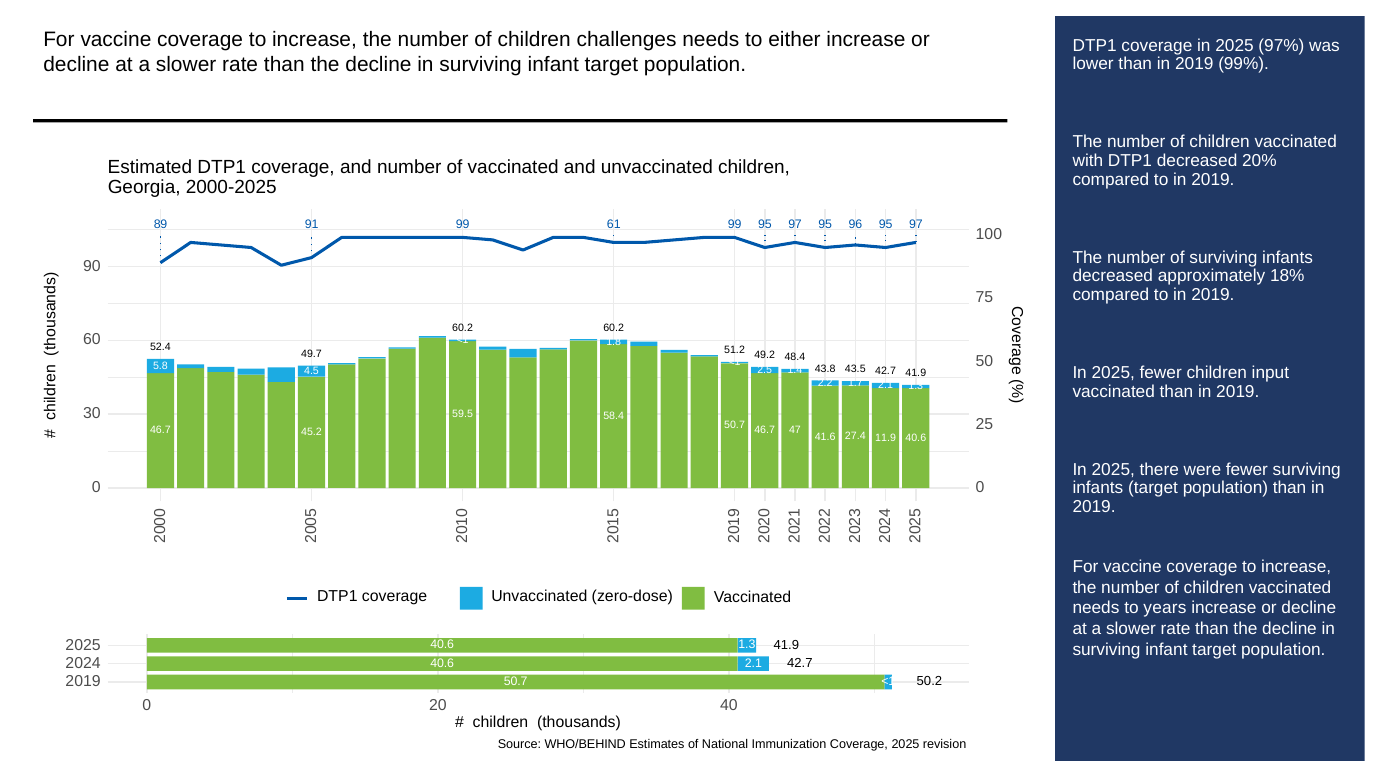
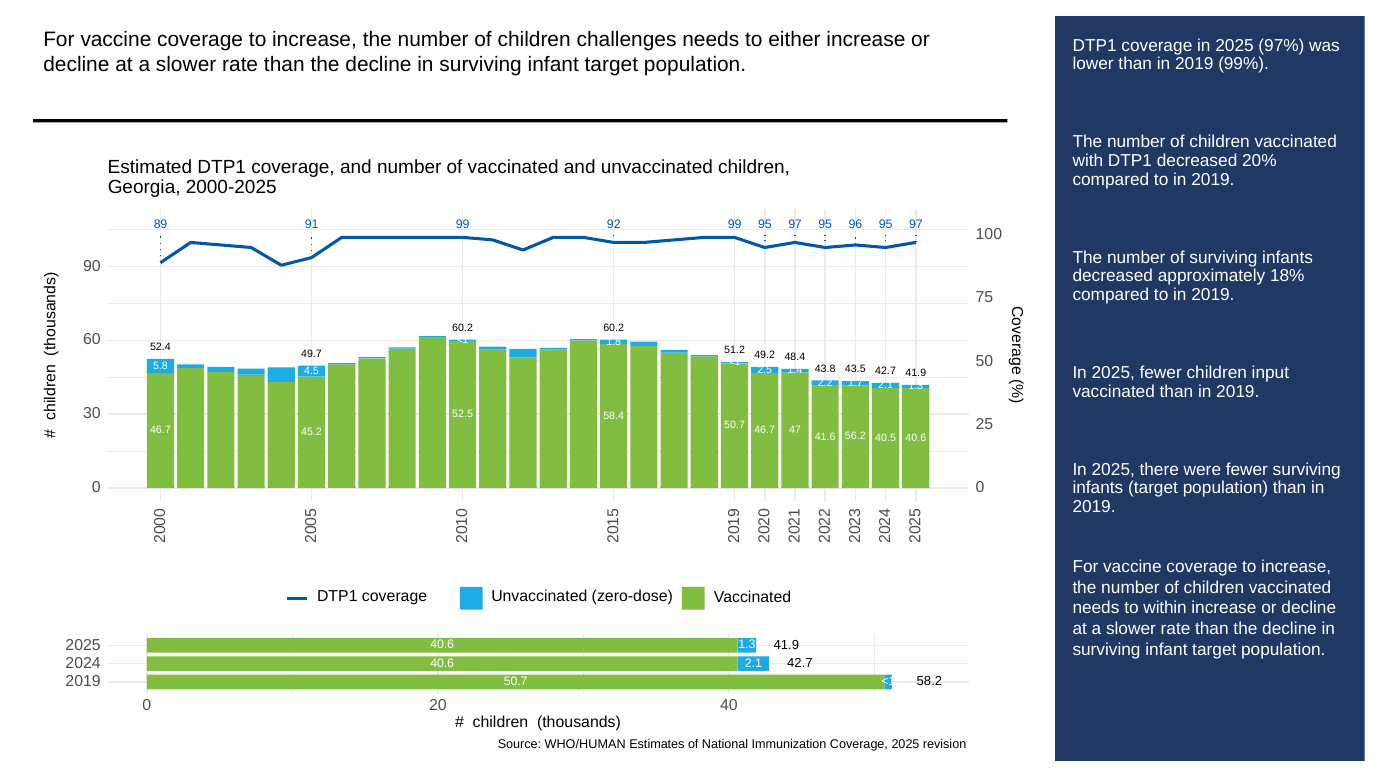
61: 61 -> 92
59.5: 59.5 -> 52.5
27.4: 27.4 -> 56.2
11.9: 11.9 -> 40.5
years: years -> within
50.2: 50.2 -> 58.2
WHO/BEHIND: WHO/BEHIND -> WHO/HUMAN
